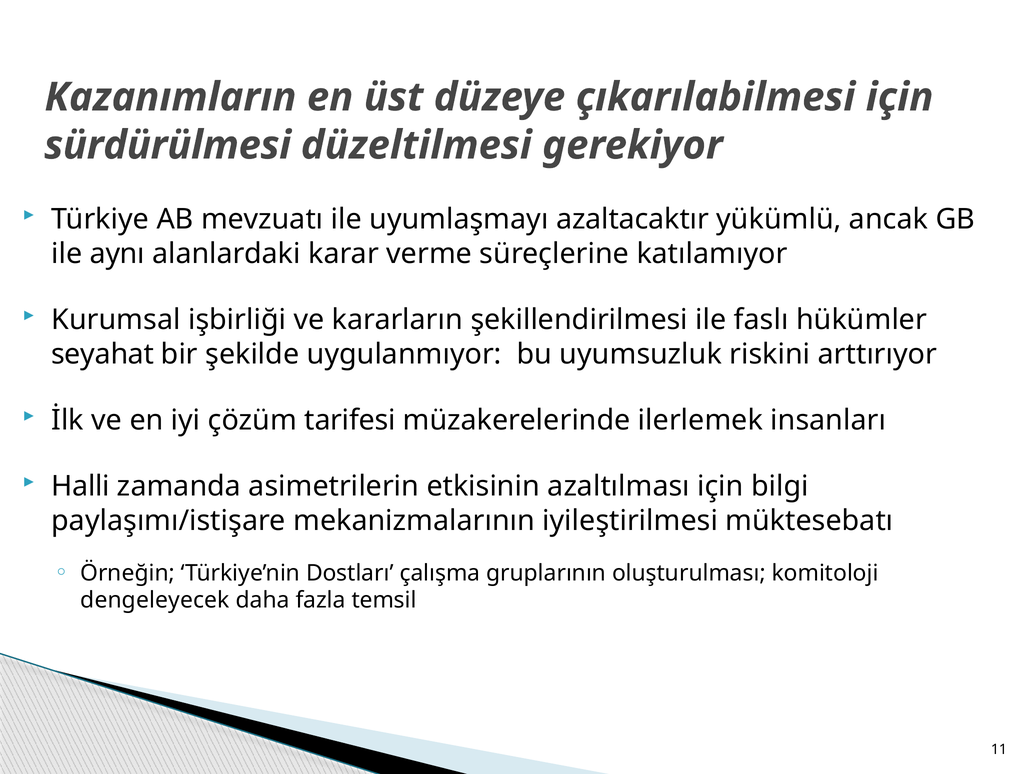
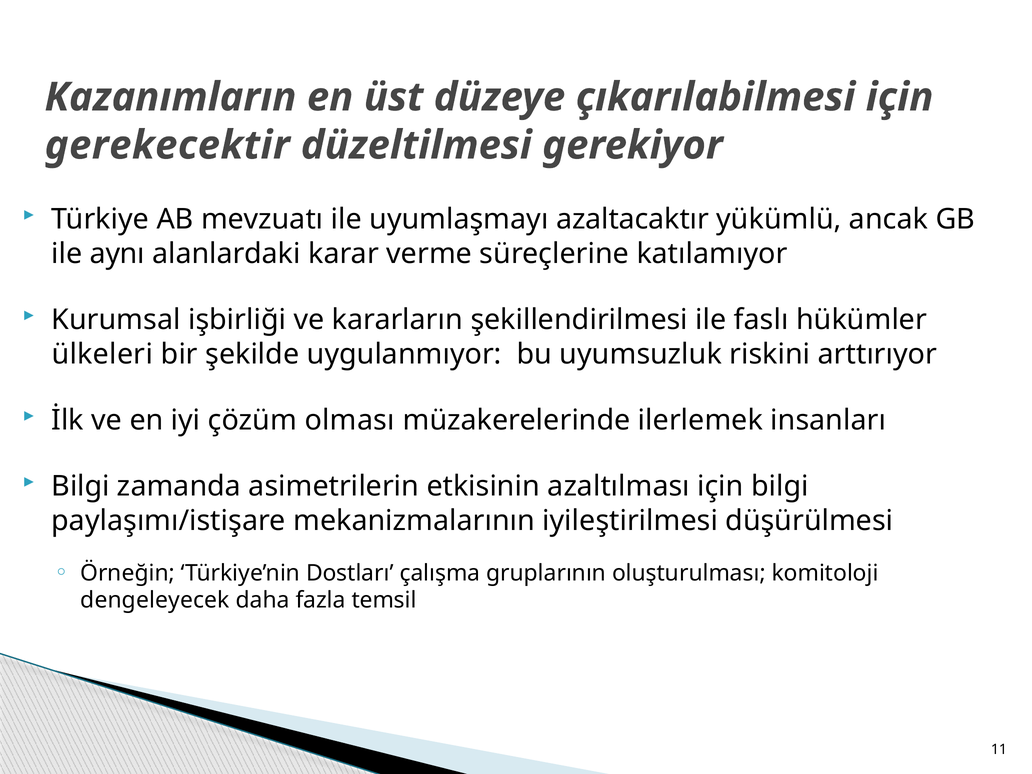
sürdürülmesi: sürdürülmesi -> gerekecektir
seyahat: seyahat -> ülkeleri
tarifesi: tarifesi -> olması
Halli at (81, 486): Halli -> Bilgi
müktesebatı: müktesebatı -> düşürülmesi
